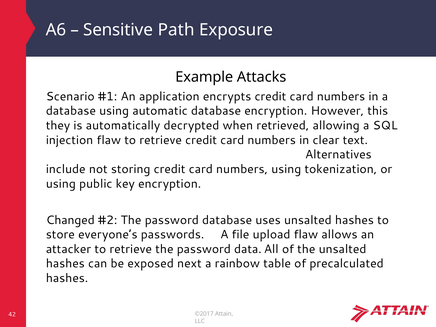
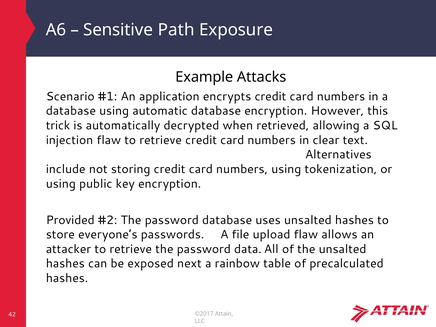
they: they -> trick
Changed: Changed -> Provided
